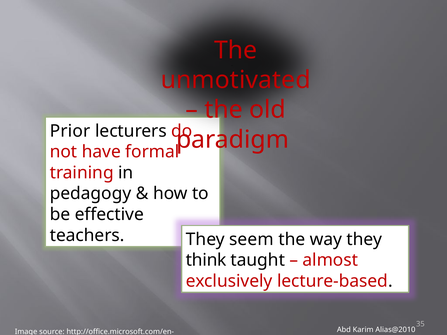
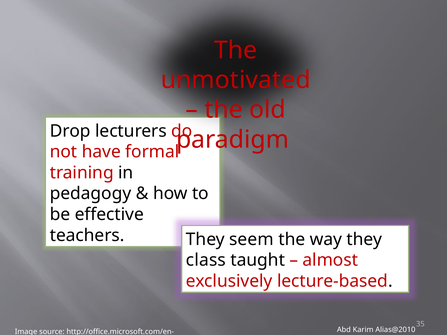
Prior: Prior -> Drop
think: think -> class
